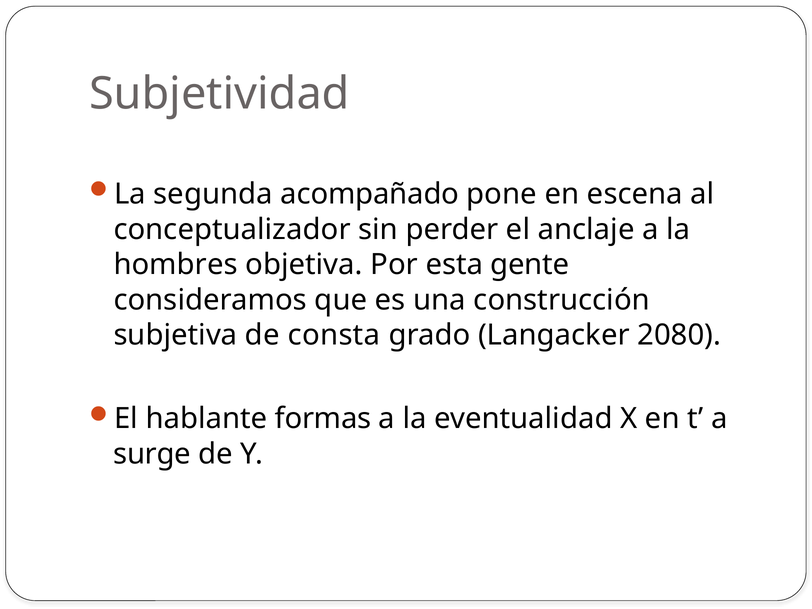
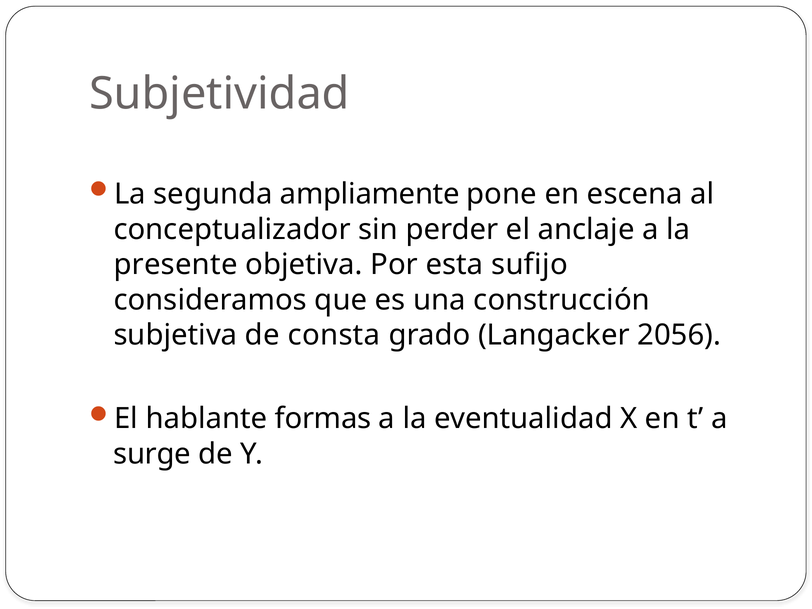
acompañado: acompañado -> ampliamente
hombres: hombres -> presente
gente: gente -> sufijo
2080: 2080 -> 2056
